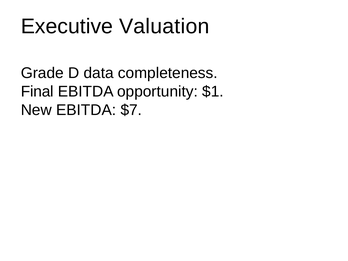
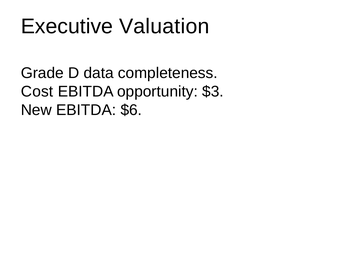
Final: Final -> Cost
$1: $1 -> $3
$7: $7 -> $6
